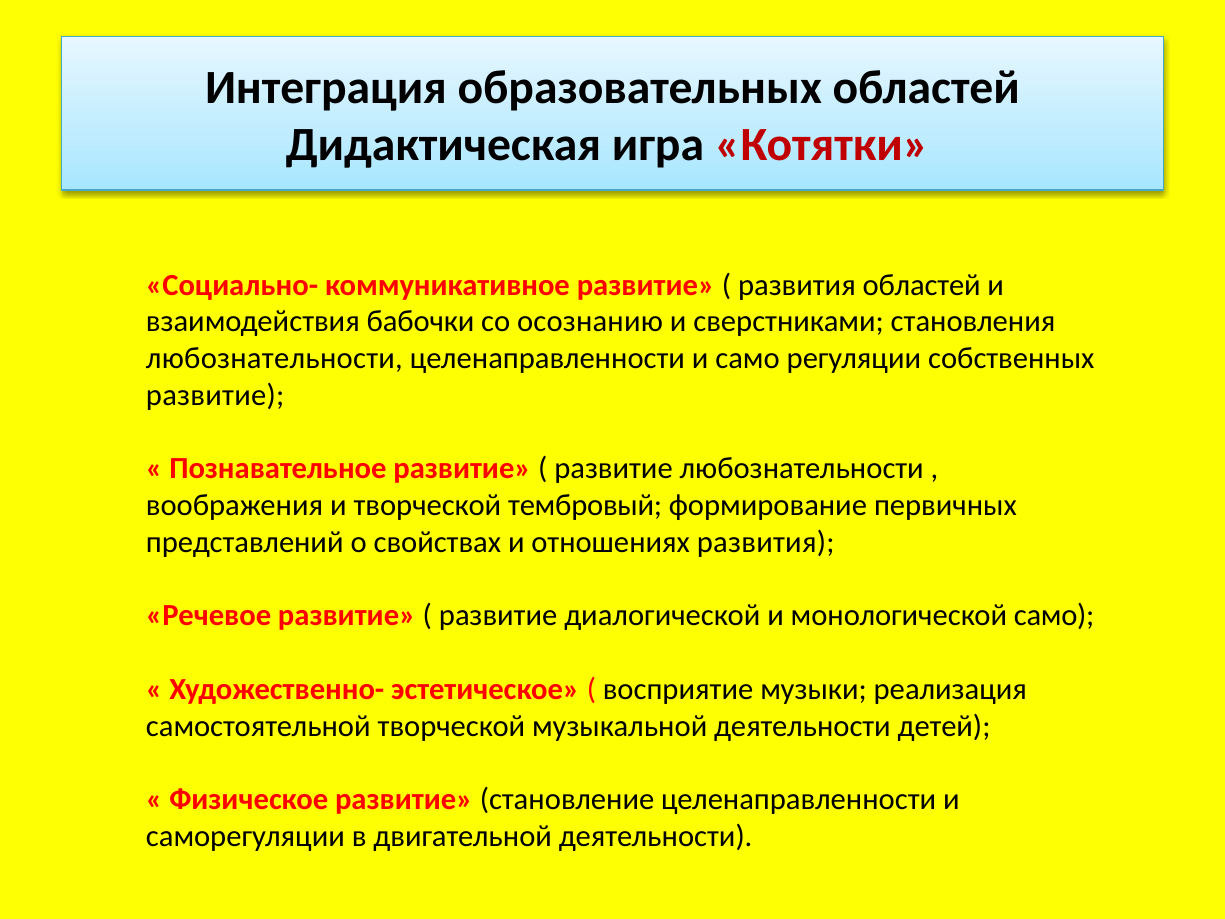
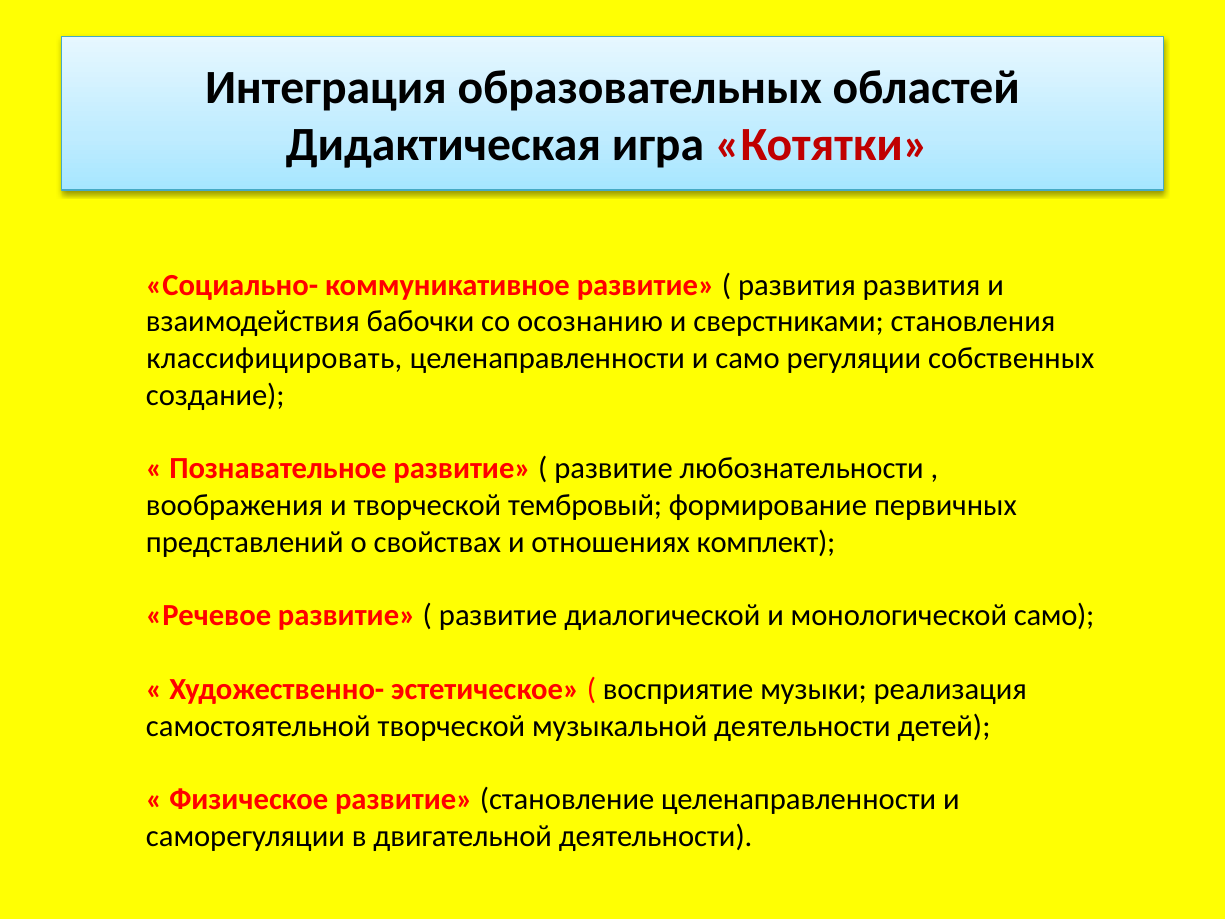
развития областей: областей -> развития
любознательности at (274, 358): любознательности -> классифицировать
развитие at (215, 395): развитие -> создание
отношениях развития: развития -> комплект
